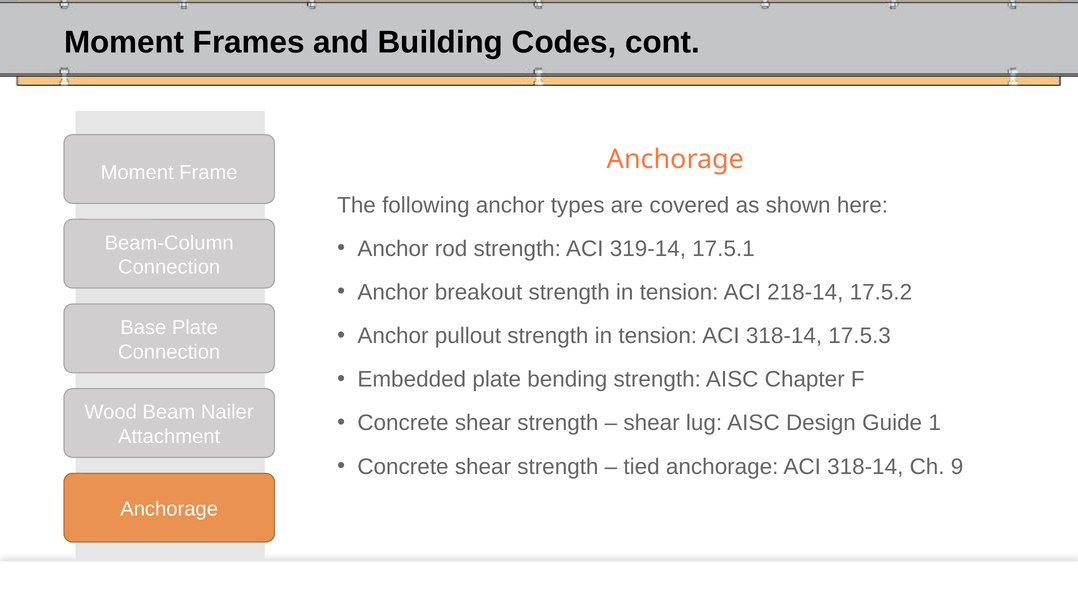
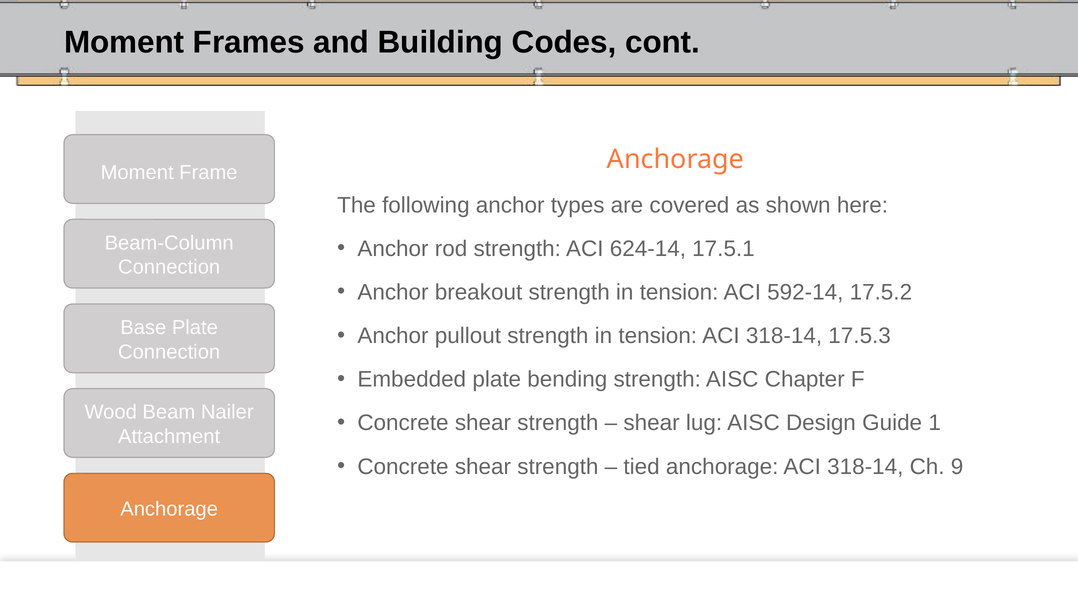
319-14: 319-14 -> 624-14
218-14: 218-14 -> 592-14
